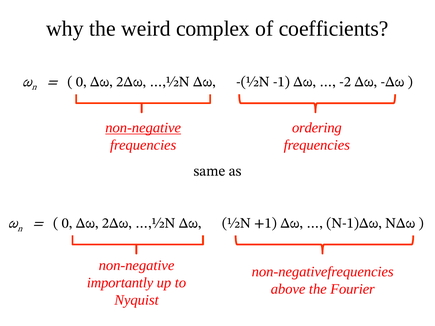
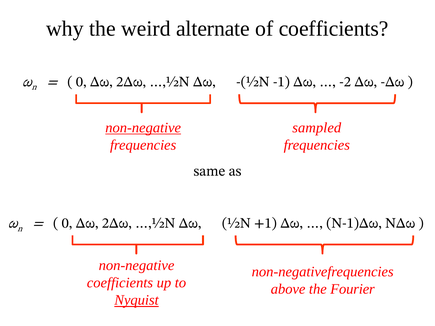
complex: complex -> alternate
ordering: ordering -> sampled
importantly at (120, 283): importantly -> coefficients
Nyquist underline: none -> present
